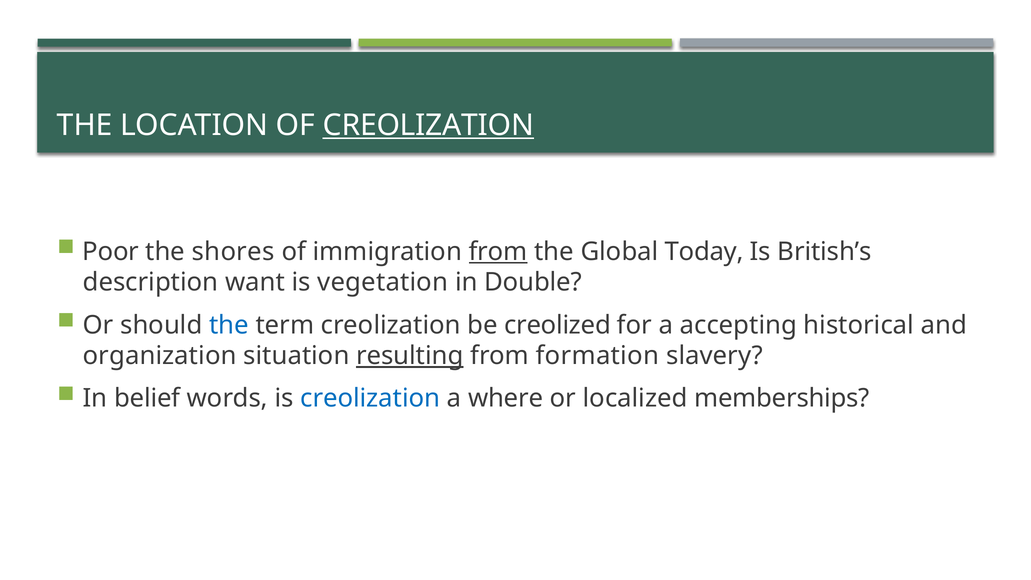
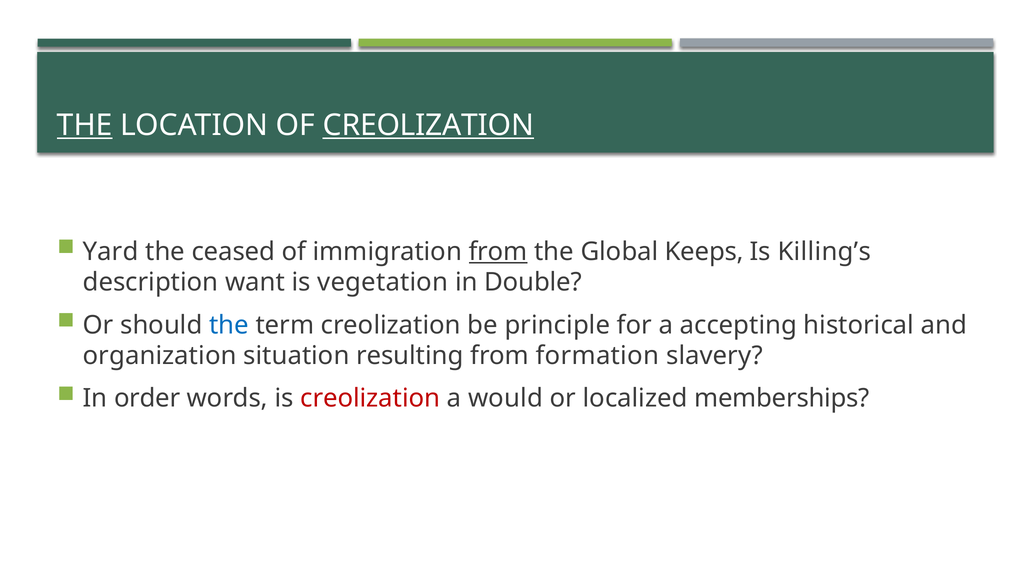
THE at (85, 125) underline: none -> present
Poor: Poor -> Yard
shores: shores -> ceased
Today: Today -> Keeps
British’s: British’s -> Killing’s
creolized: creolized -> principle
resulting underline: present -> none
belief: belief -> order
creolization at (370, 398) colour: blue -> red
where: where -> would
